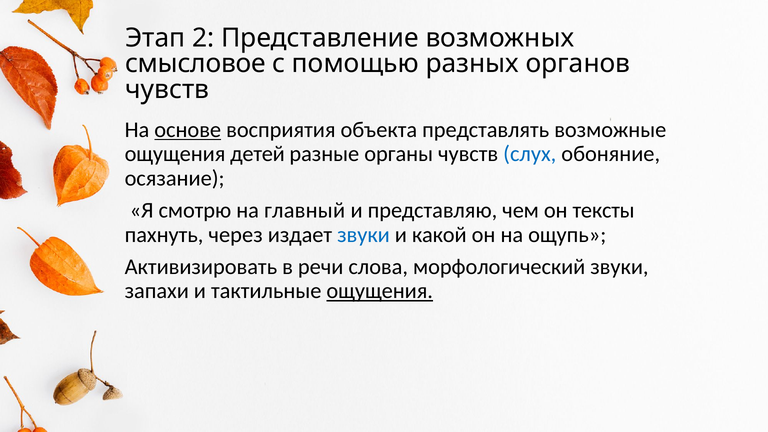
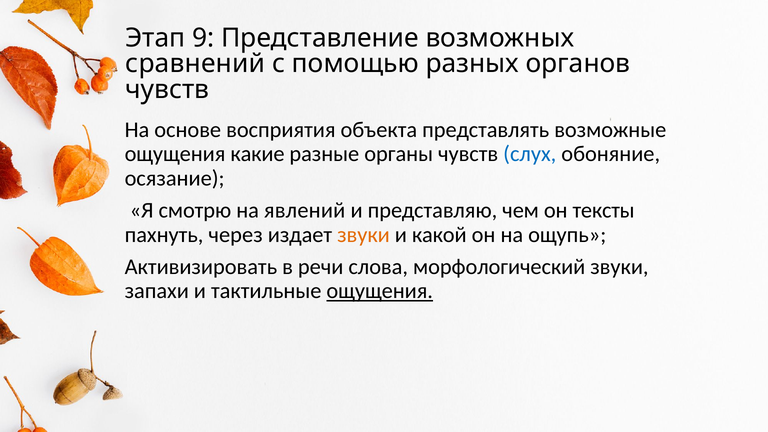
2: 2 -> 9
смысловое: смысловое -> сравнений
основе underline: present -> none
детей: детей -> какие
главный: главный -> явлений
звуки at (363, 235) colour: blue -> orange
